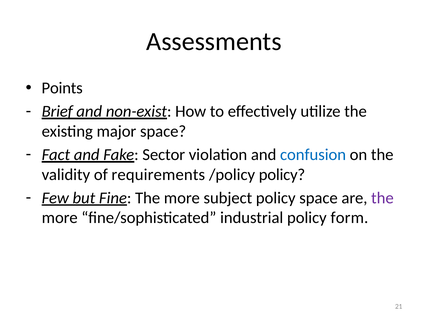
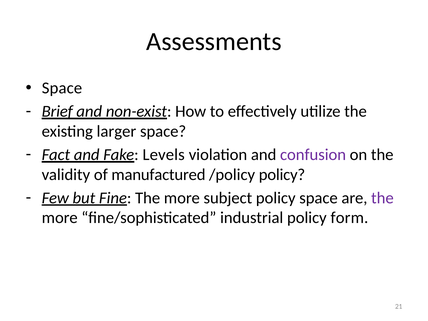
Points at (62, 88): Points -> Space
major: major -> larger
Sector: Sector -> Levels
confusion colour: blue -> purple
requirements: requirements -> manufactured
